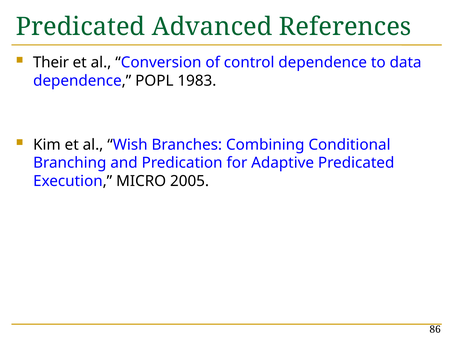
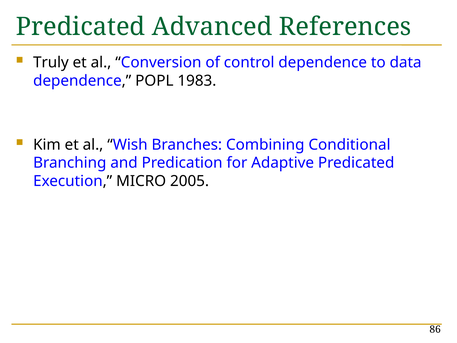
Their: Their -> Truly
